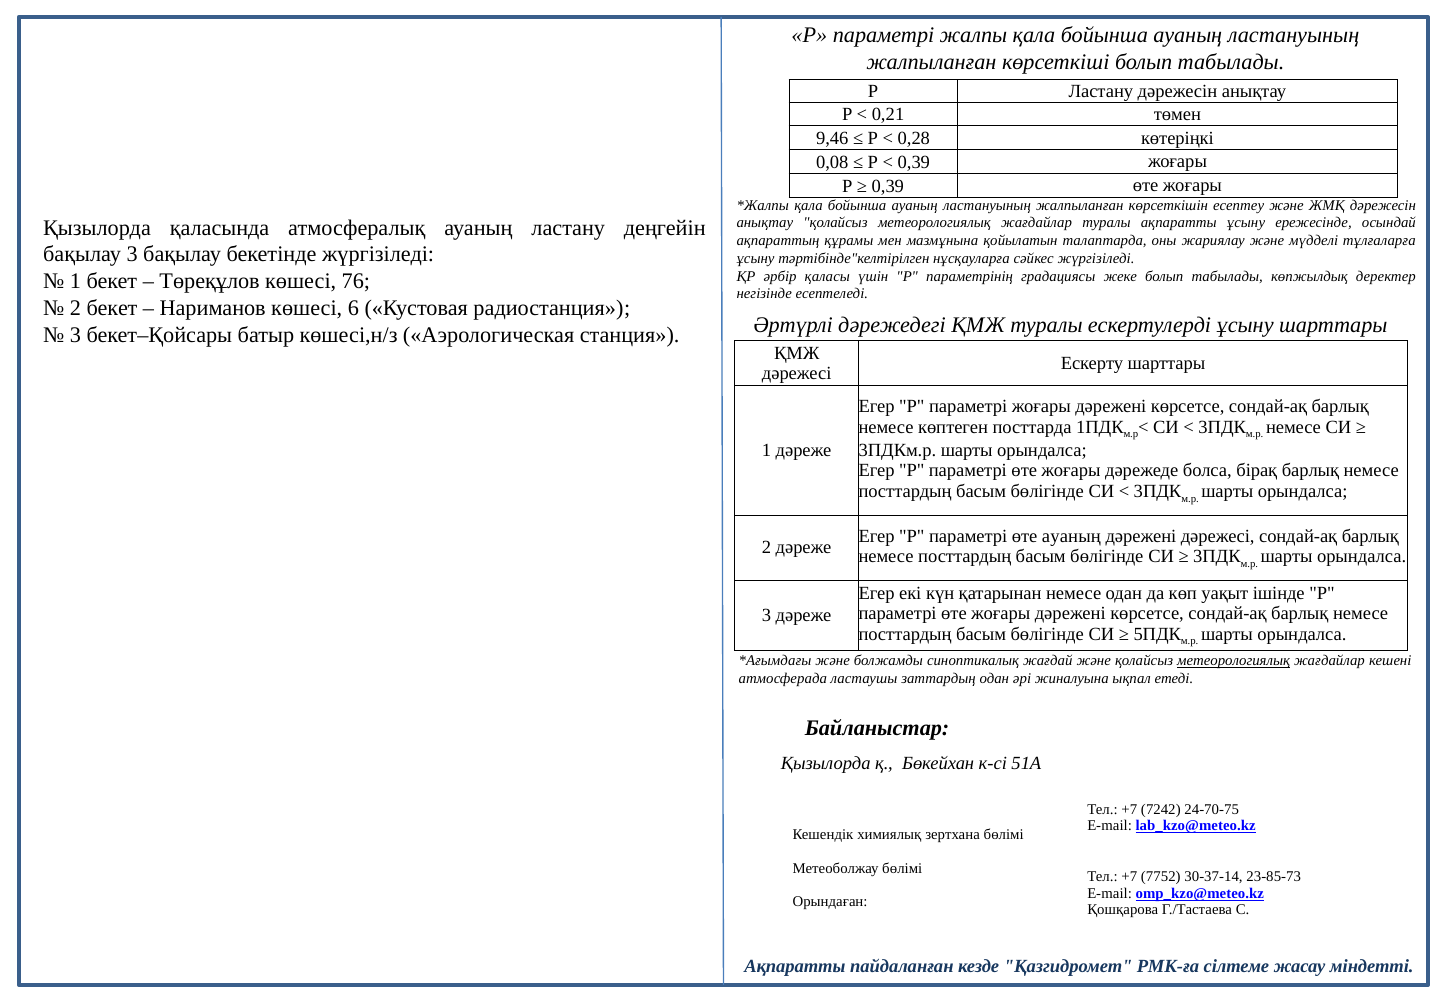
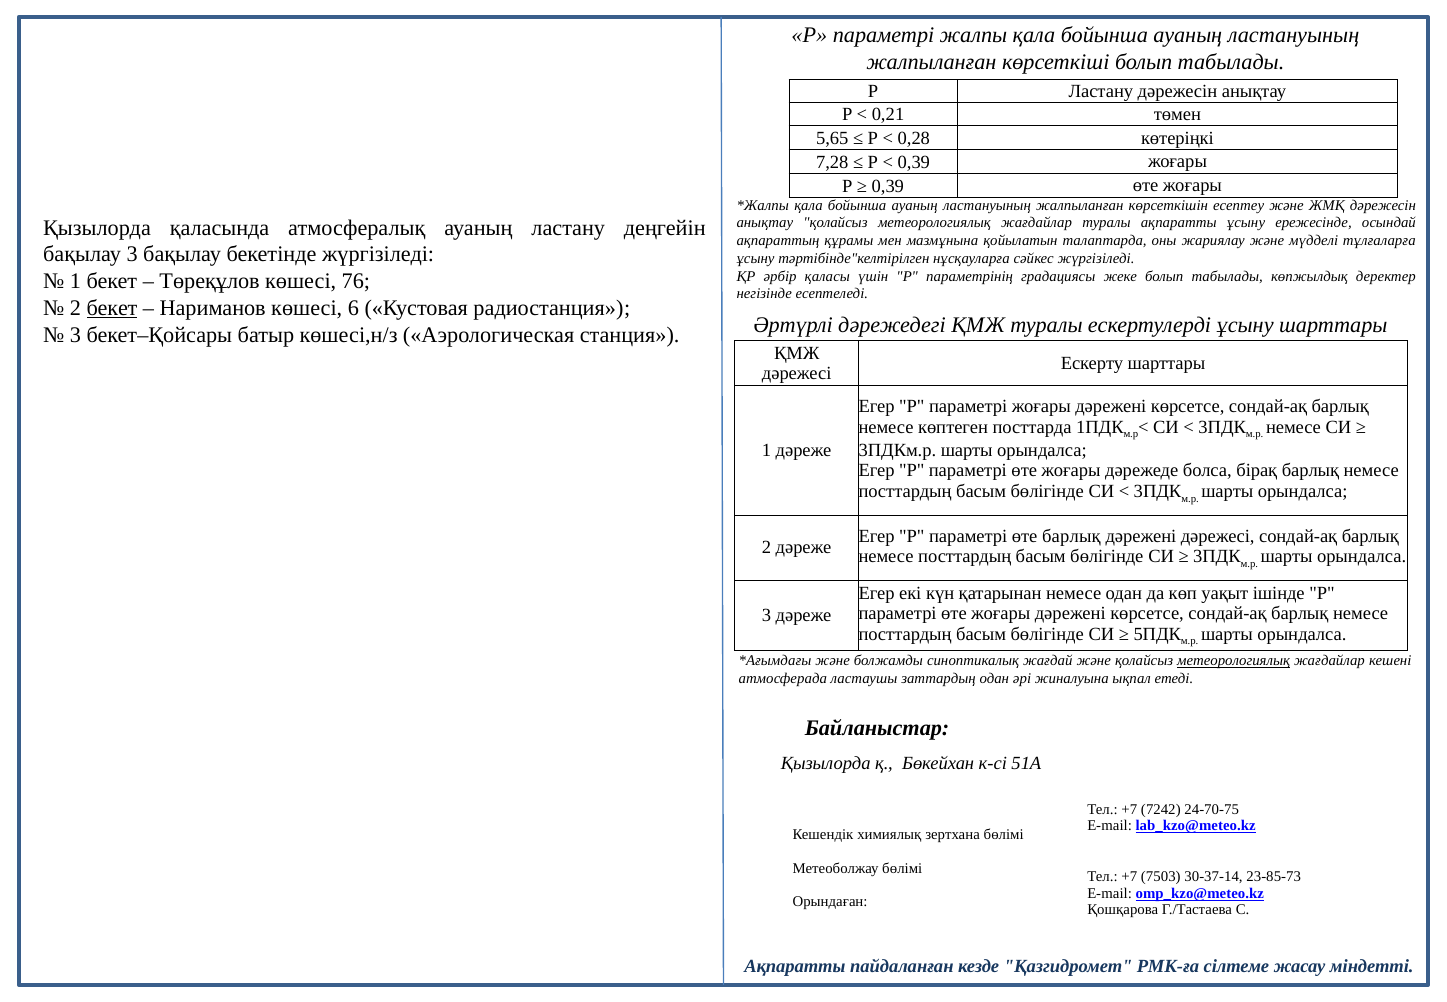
9,46: 9,46 -> 5,65
0,08: 0,08 -> 7,28
бекет at (112, 308) underline: none -> present
өте ауаның: ауаның -> барлық
7752: 7752 -> 7503
